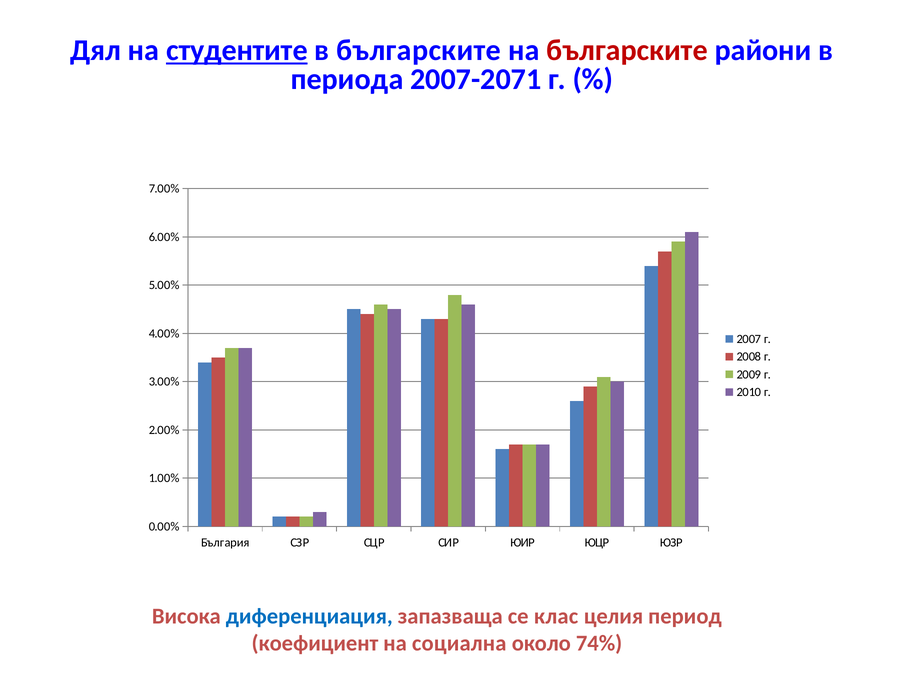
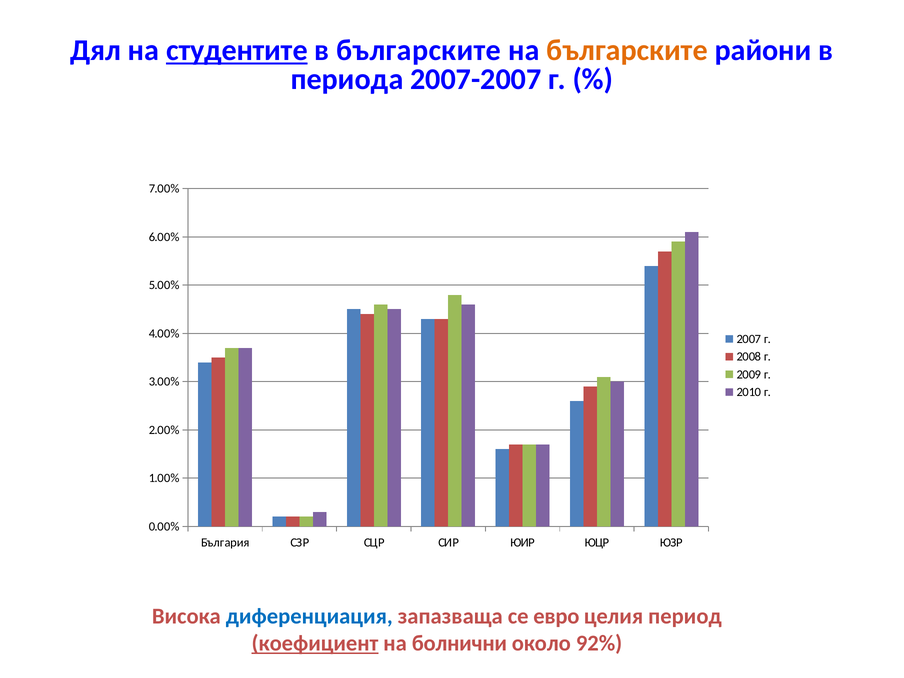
българските at (627, 51) colour: red -> orange
2007-2071: 2007-2071 -> 2007-2007
клас: клас -> евро
коефициент underline: none -> present
социална: социална -> болнични
74%: 74% -> 92%
